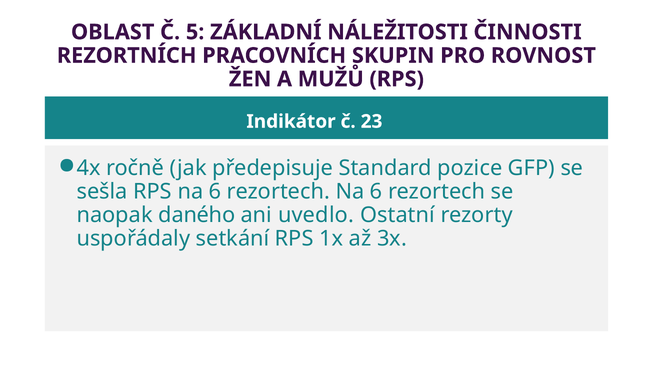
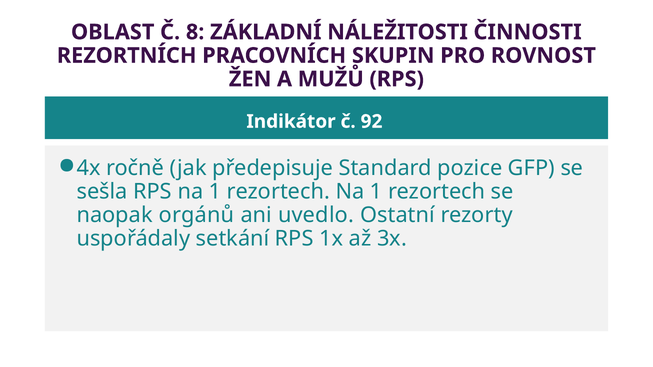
5: 5 -> 8
23: 23 -> 92
RPS na 6: 6 -> 1
rezortech Na 6: 6 -> 1
daného: daného -> orgánů
